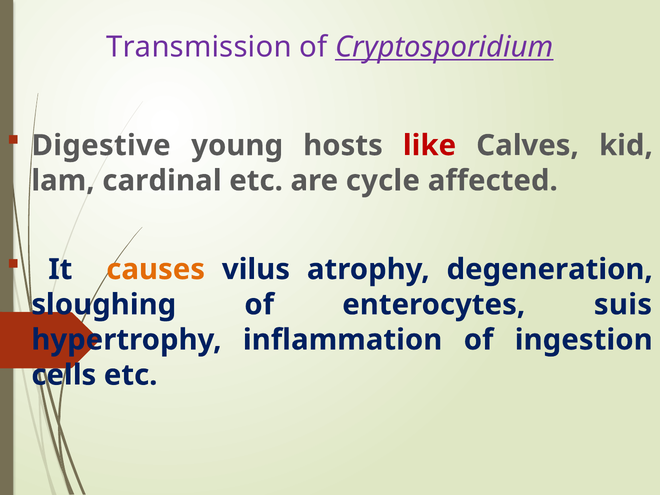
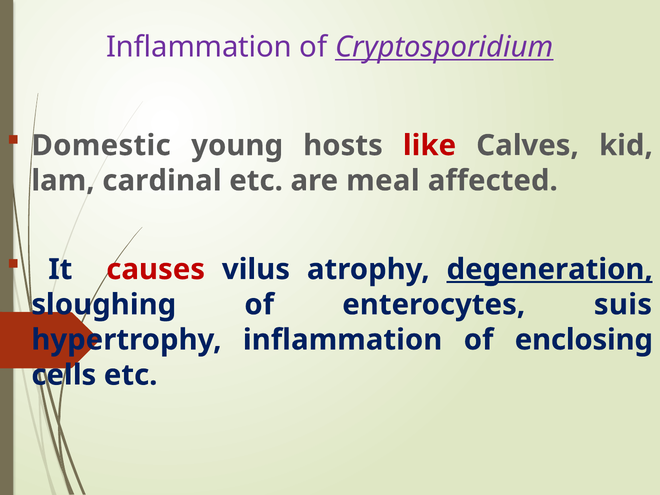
Transmission at (199, 47): Transmission -> Inflammation
Digestive: Digestive -> Domestic
cycle: cycle -> meal
causes colour: orange -> red
degeneration underline: none -> present
ingestion: ingestion -> enclosing
